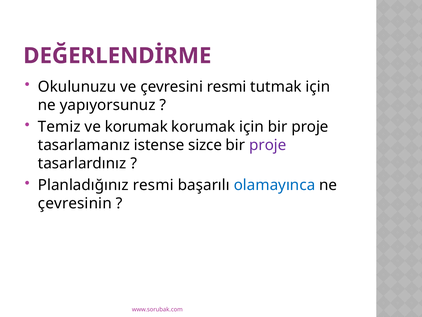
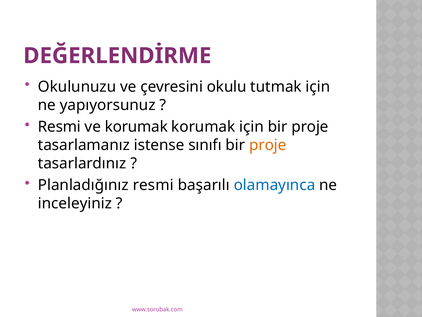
çevresini resmi: resmi -> okulu
Temiz at (59, 127): Temiz -> Resmi
sizce: sizce -> sınıfı
proje at (268, 145) colour: purple -> orange
çevresinin: çevresinin -> inceleyiniz
